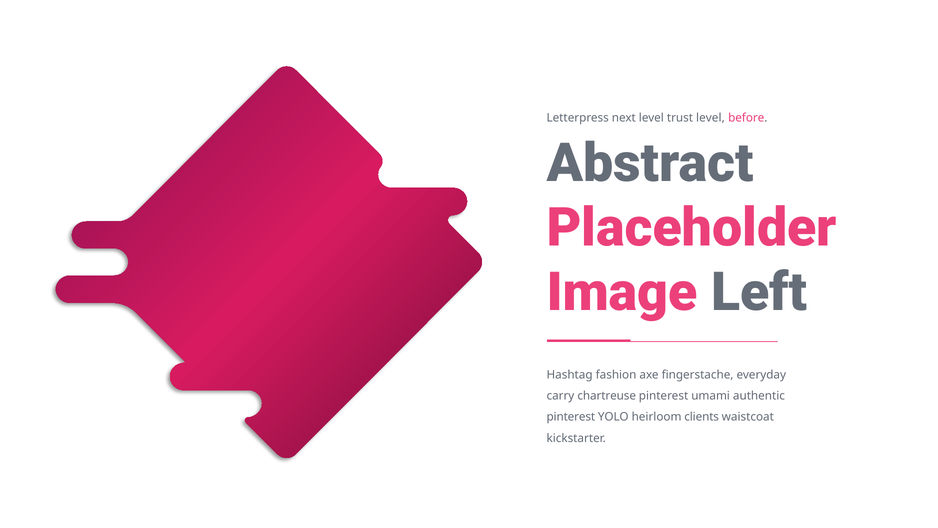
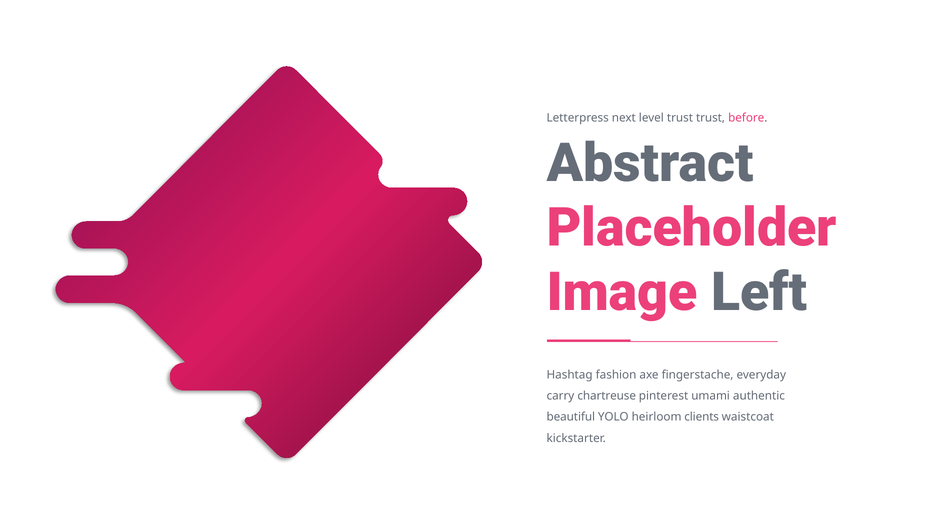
trust level: level -> trust
pinterest at (571, 417): pinterest -> beautiful
